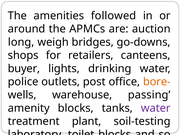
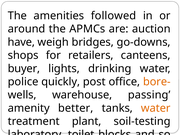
long: long -> have
outlets: outlets -> quickly
amenity blocks: blocks -> better
water at (156, 108) colour: purple -> orange
